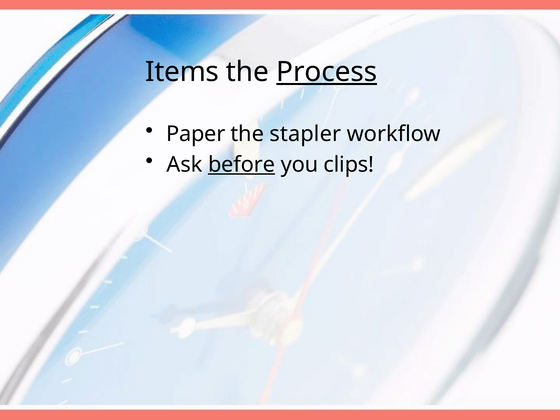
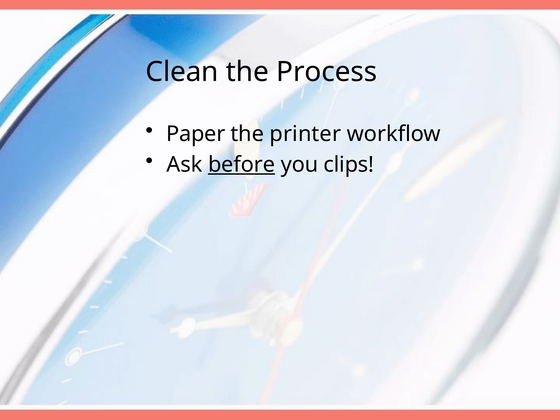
Items: Items -> Clean
Process underline: present -> none
stapler: stapler -> printer
